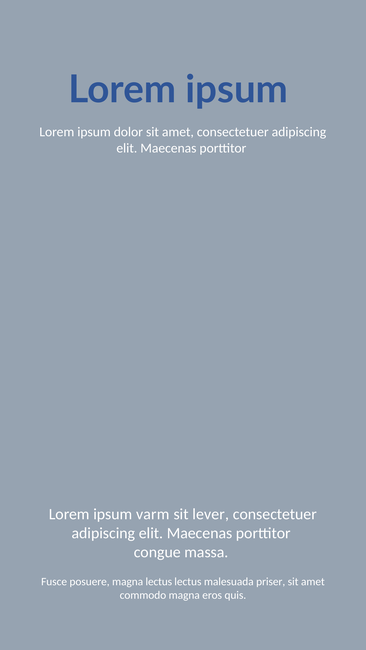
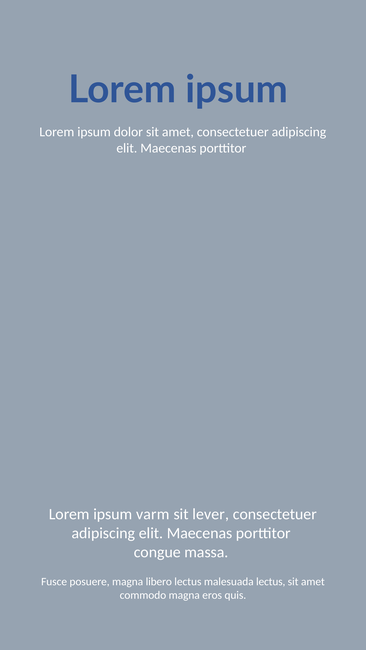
magna lectus: lectus -> libero
malesuada priser: priser -> lectus
